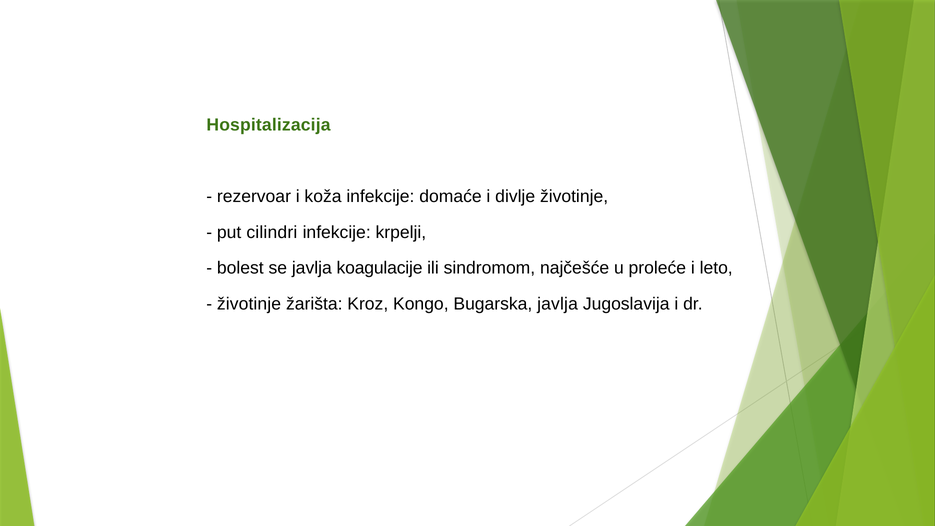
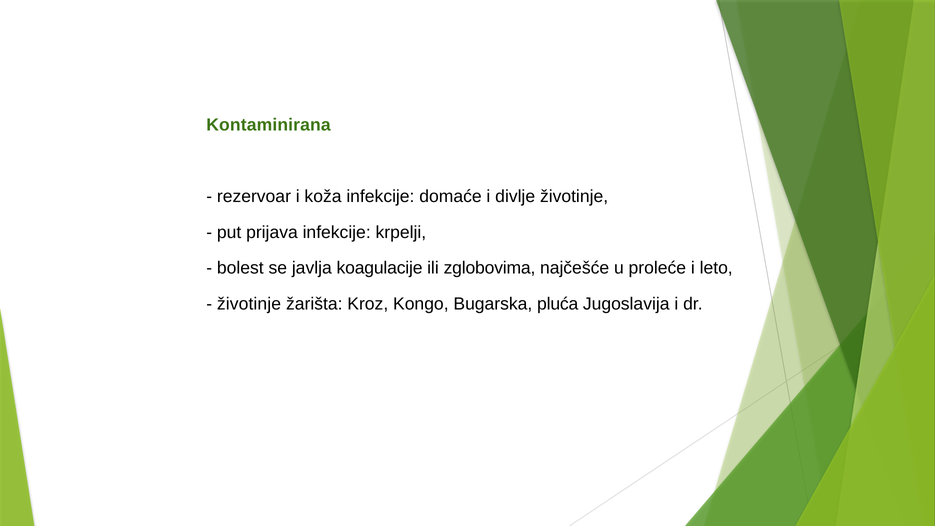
Hospitalizacija: Hospitalizacija -> Kontaminirana
cilindri: cilindri -> prijava
sindromom: sindromom -> zglobovima
Bugarska javlja: javlja -> pluća
